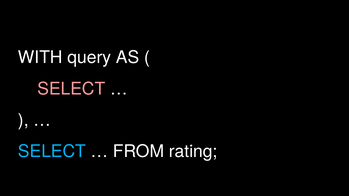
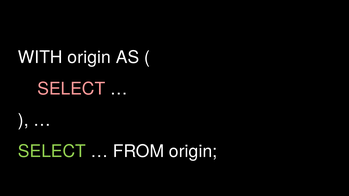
WITH query: query -> origin
SELECT at (52, 152) colour: light blue -> light green
FROM rating: rating -> origin
